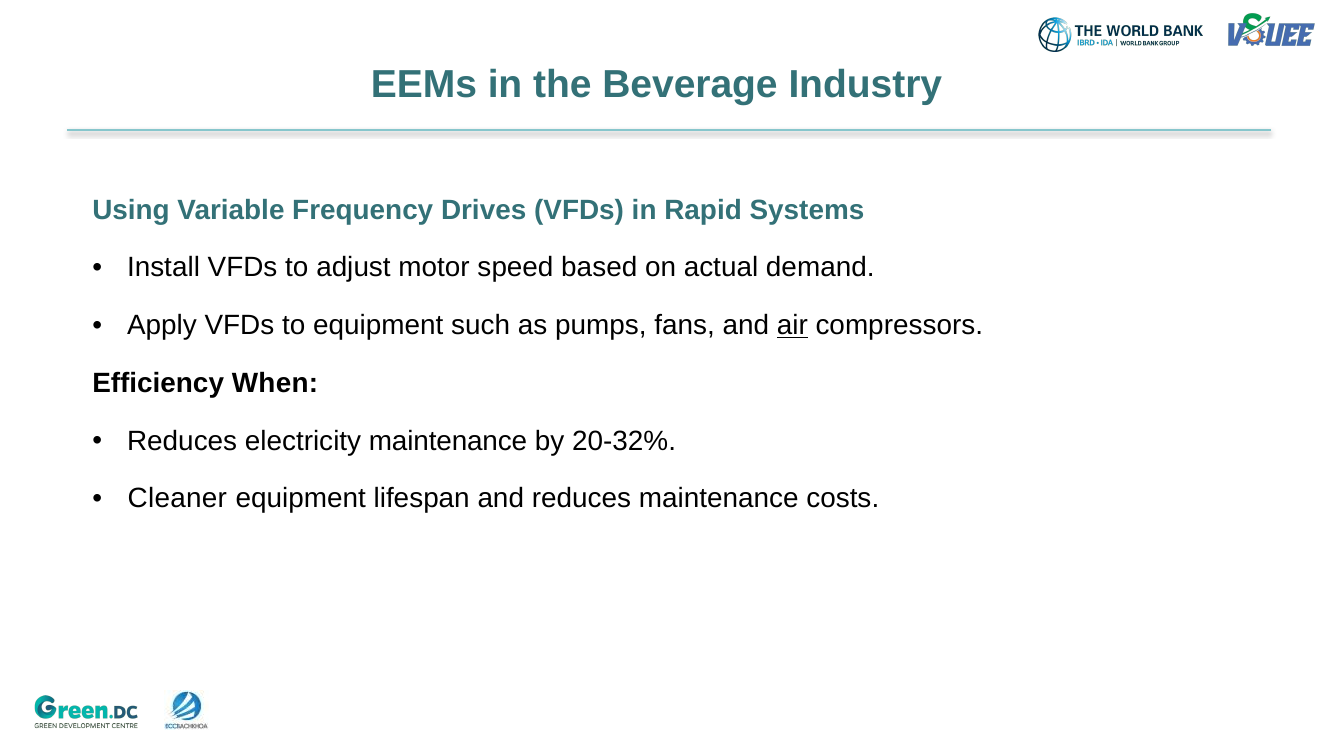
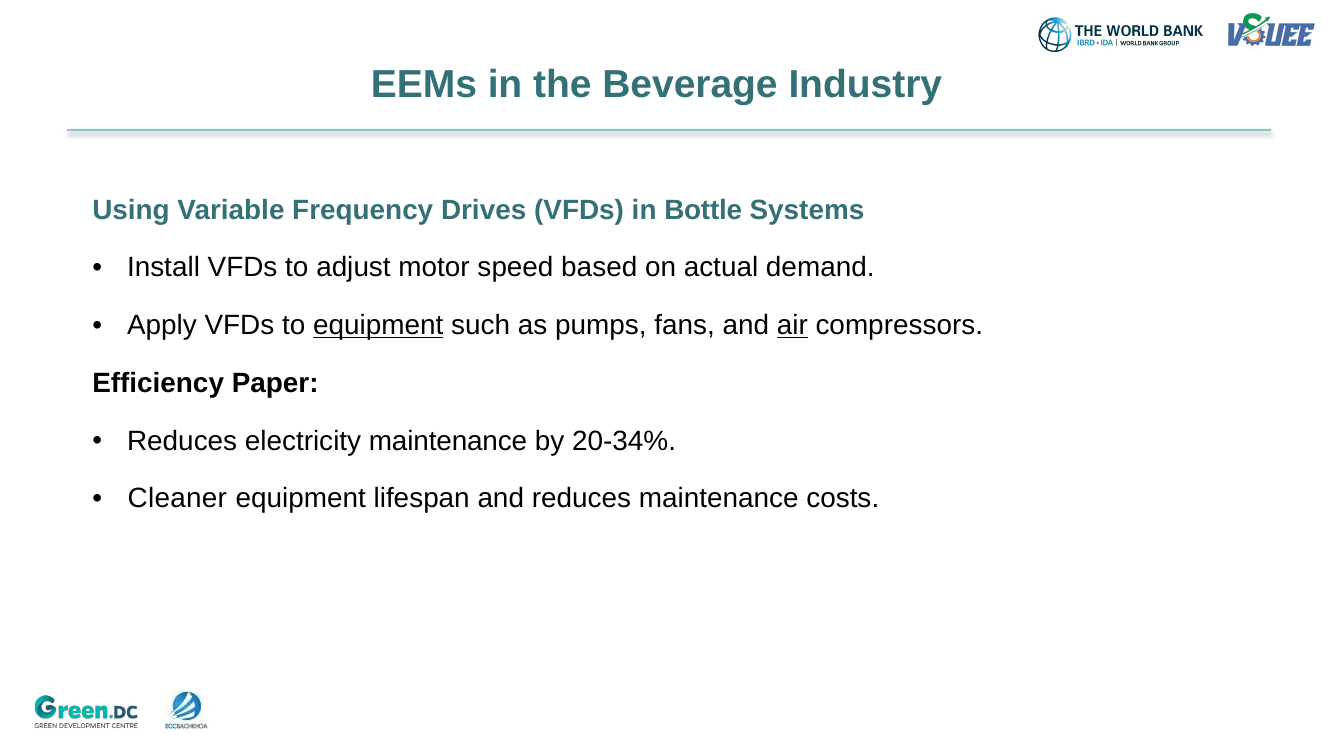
Rapid: Rapid -> Bottle
equipment at (378, 326) underline: none -> present
When: When -> Paper
20-32%: 20-32% -> 20-34%
